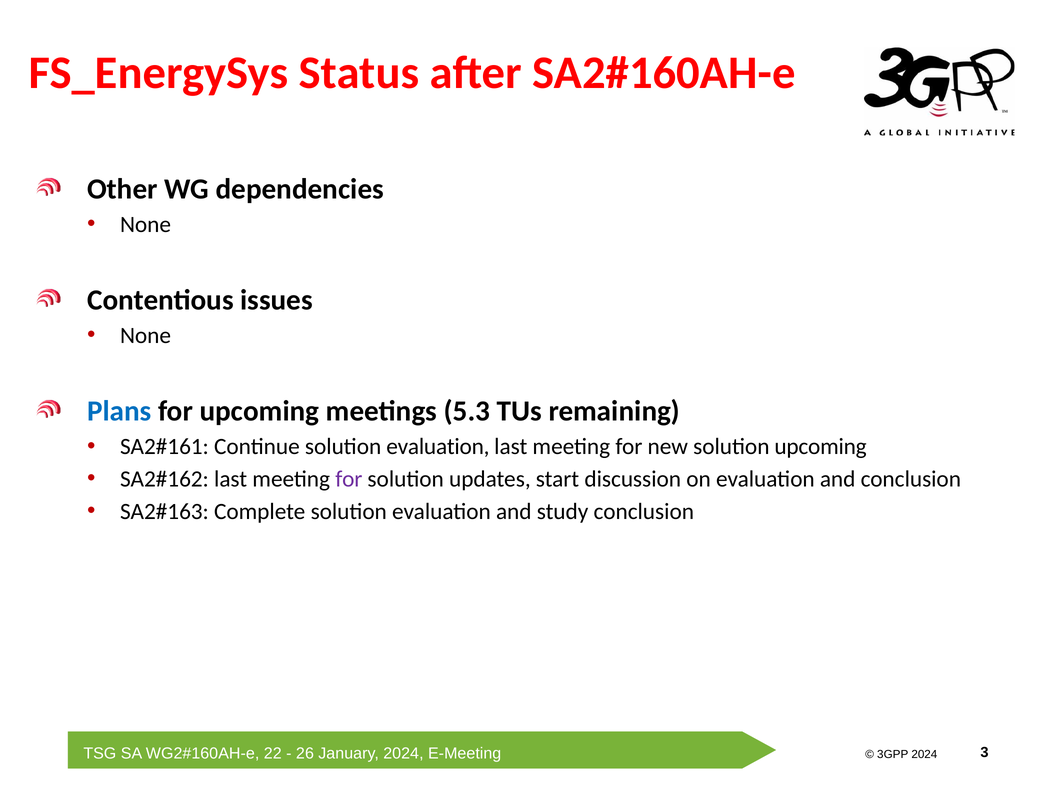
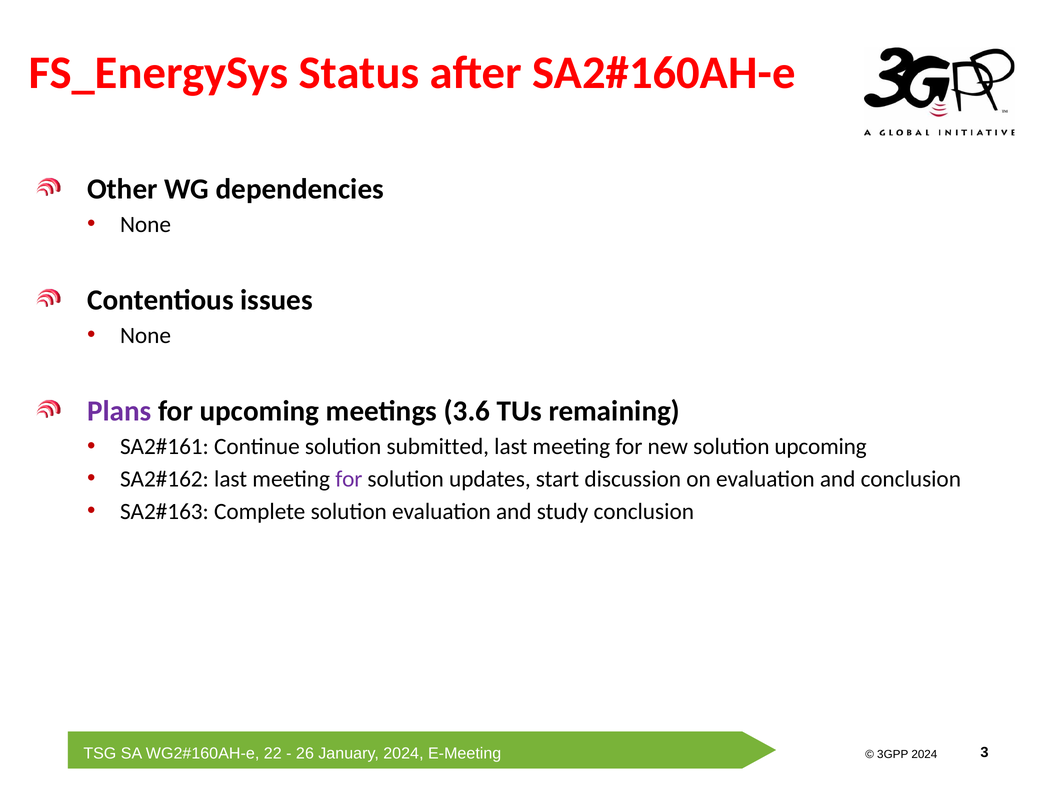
Plans colour: blue -> purple
5.3: 5.3 -> 3.6
Continue solution evaluation: evaluation -> submitted
